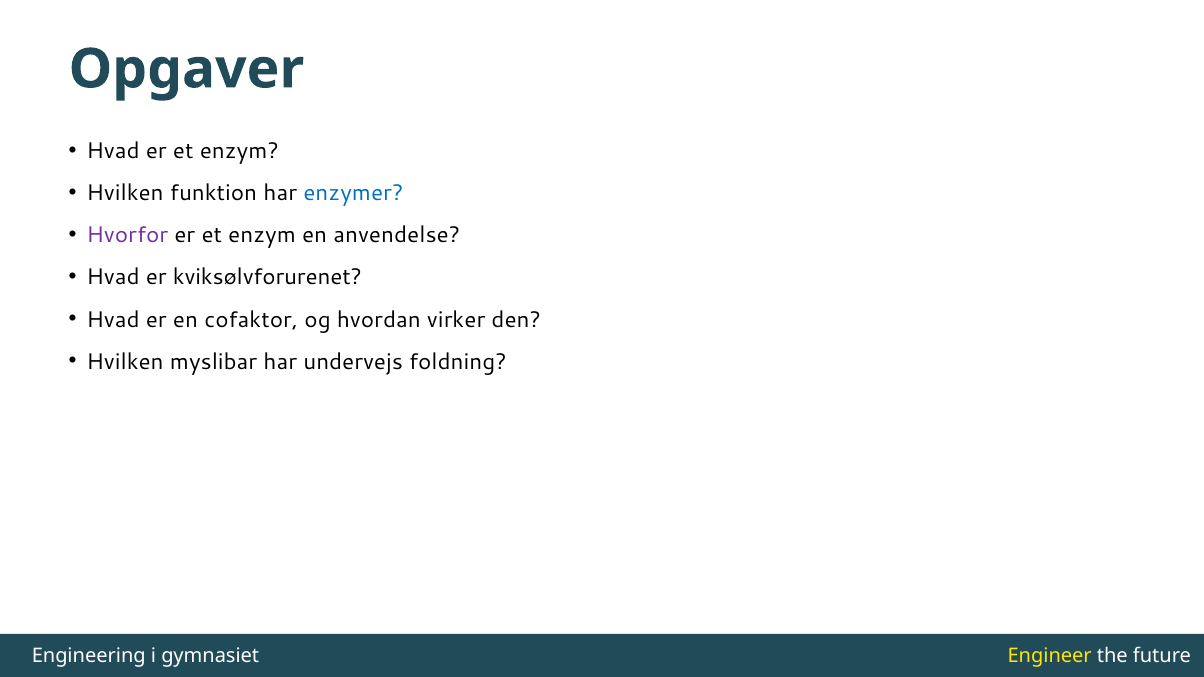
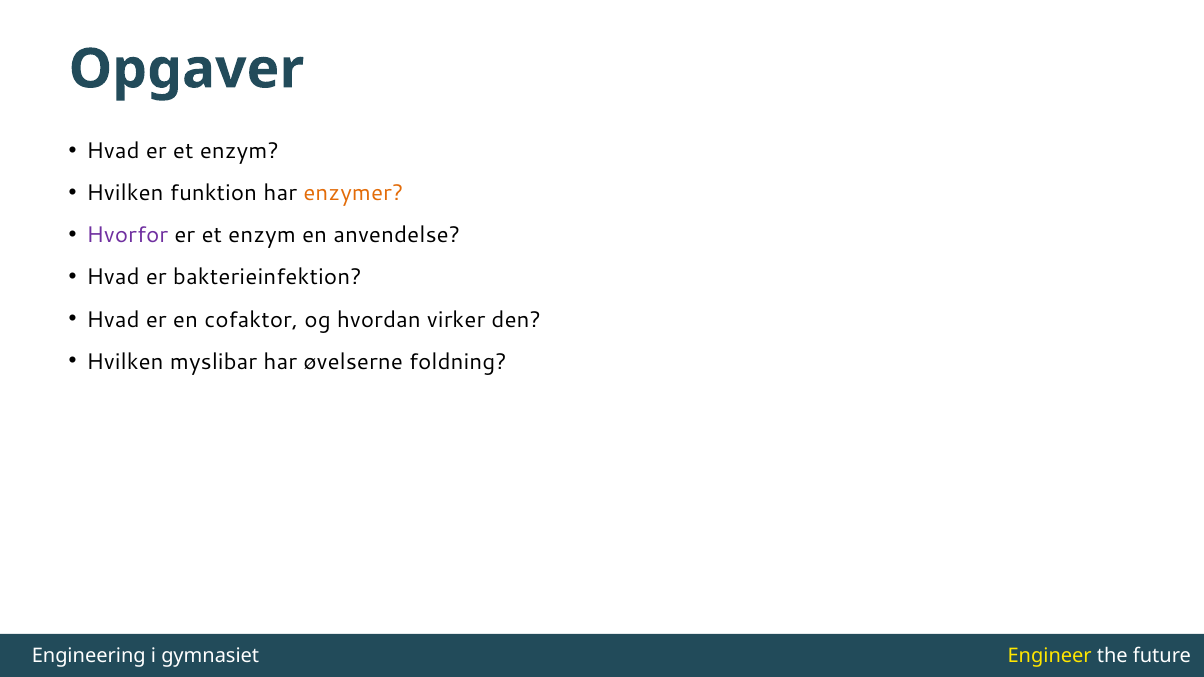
enzymer colour: blue -> orange
kviksølvforurenet: kviksølvforurenet -> bakterieinfektion
undervejs: undervejs -> øvelserne
